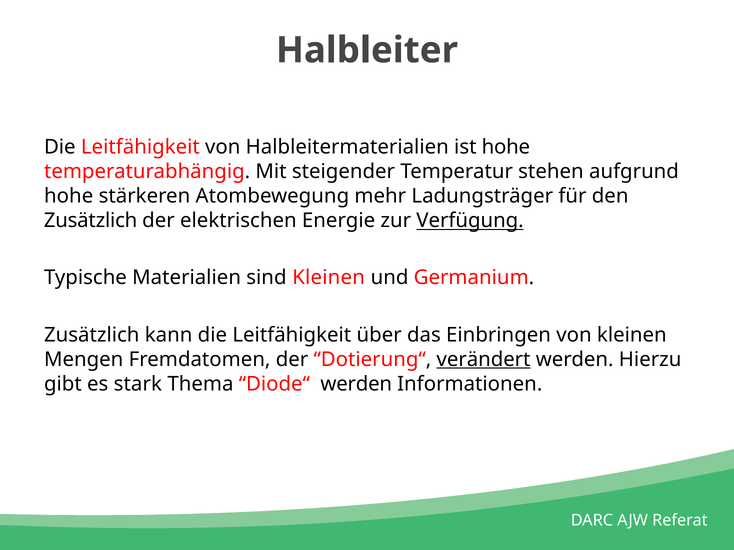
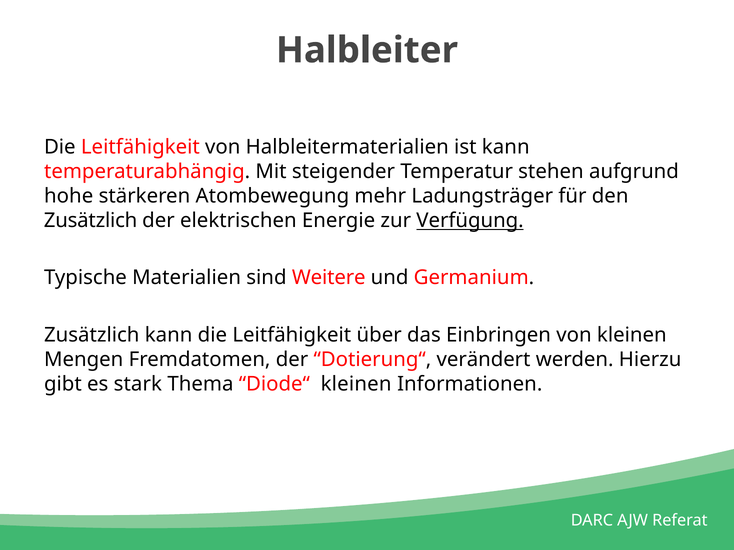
ist hohe: hohe -> kann
sind Kleinen: Kleinen -> Weitere
verändert underline: present -> none
Diode“ werden: werden -> kleinen
